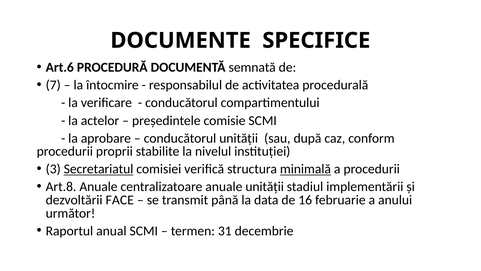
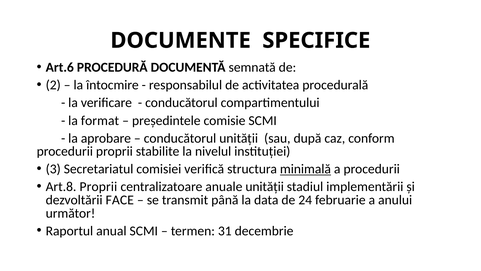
7: 7 -> 2
actelor: actelor -> format
Secretariatul underline: present -> none
Art.8 Anuale: Anuale -> Proprii
16: 16 -> 24
